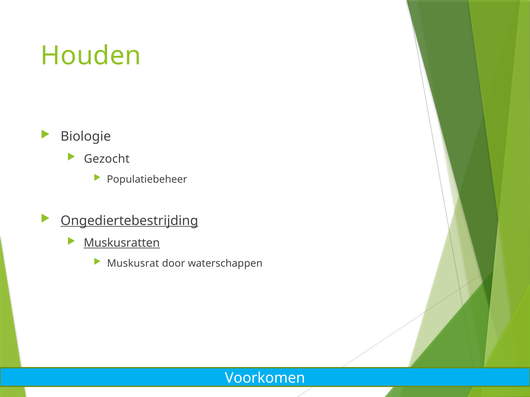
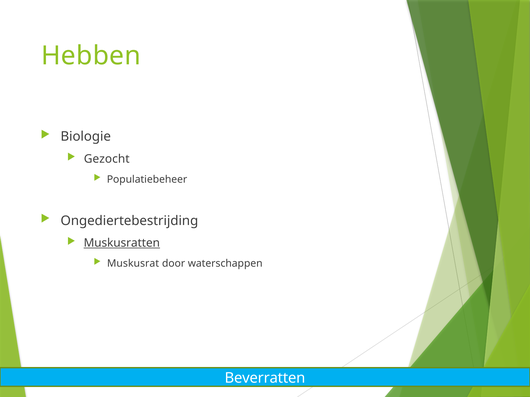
Houden: Houden -> Hebben
Ongediertebestrijding underline: present -> none
Voorkomen: Voorkomen -> Beverratten
